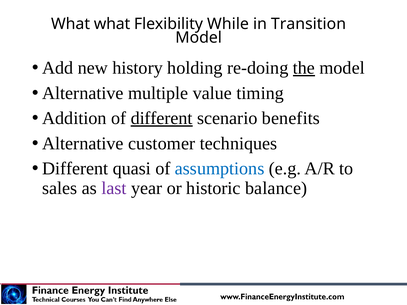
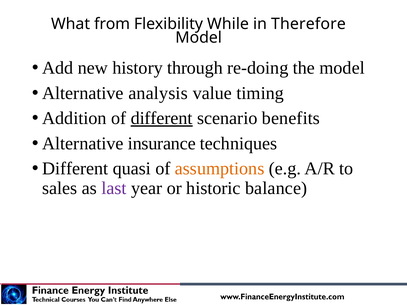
What what: what -> from
Transition: Transition -> Therefore
holding: holding -> through
the underline: present -> none
multiple: multiple -> analysis
customer: customer -> insurance
assumptions colour: blue -> orange
